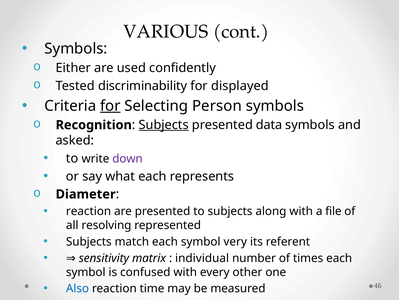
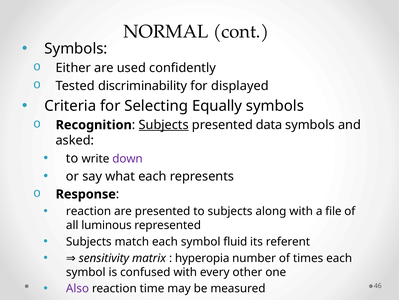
VARIOUS: VARIOUS -> NORMAL
for at (110, 106) underline: present -> none
Person: Person -> Equally
Diameter: Diameter -> Response
resolving: resolving -> luminous
very: very -> fluid
individual: individual -> hyperopia
Also colour: blue -> purple
